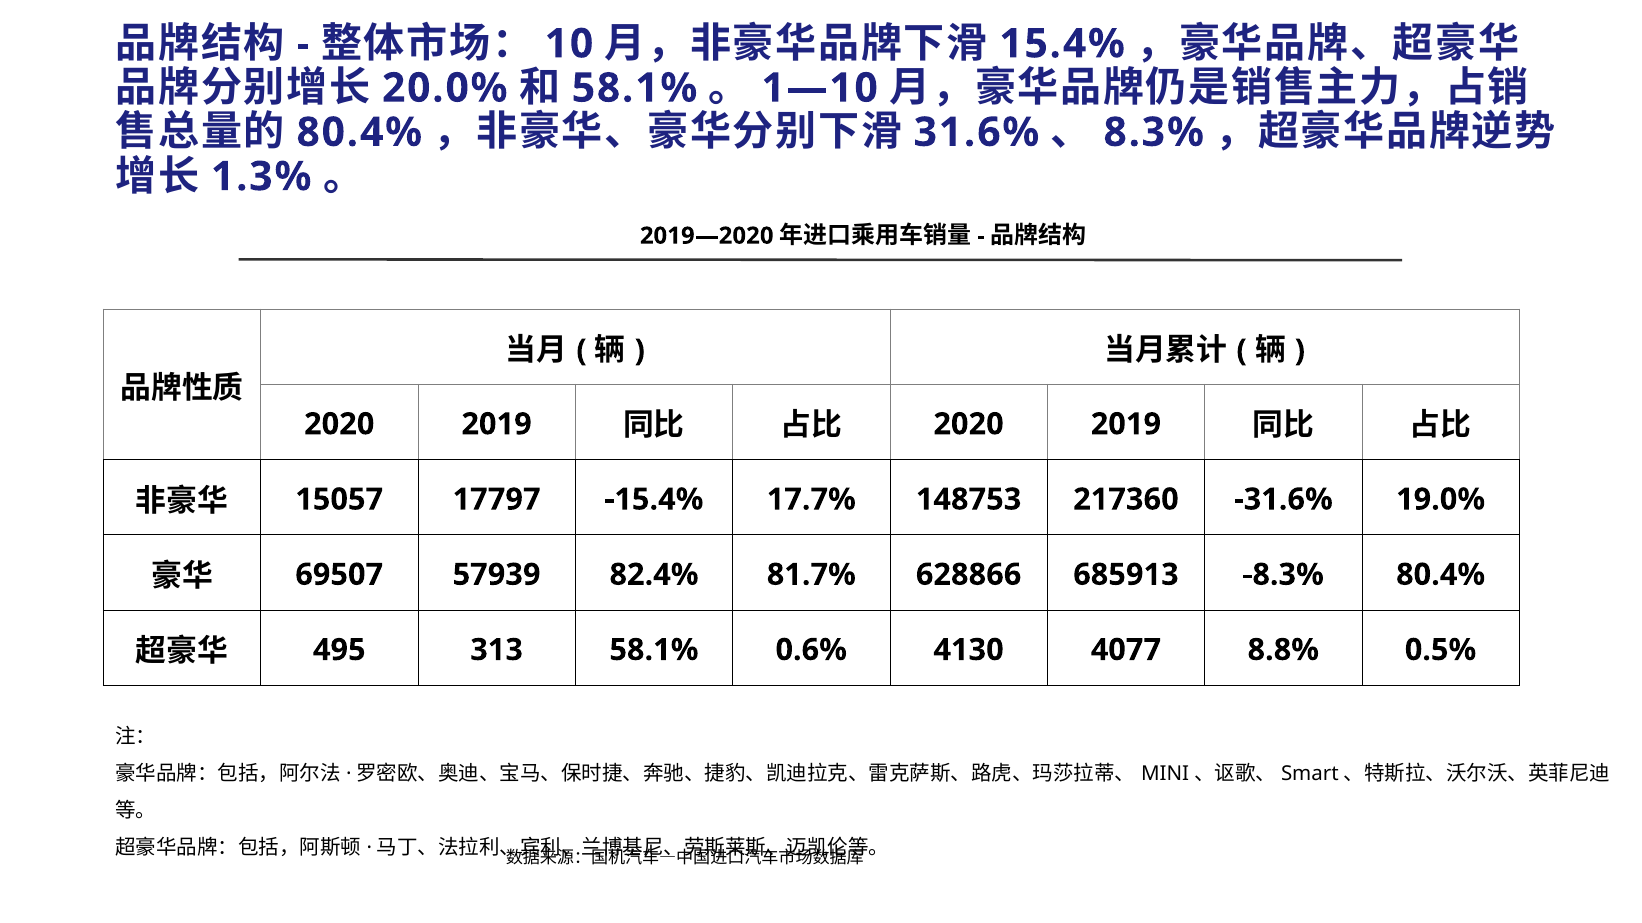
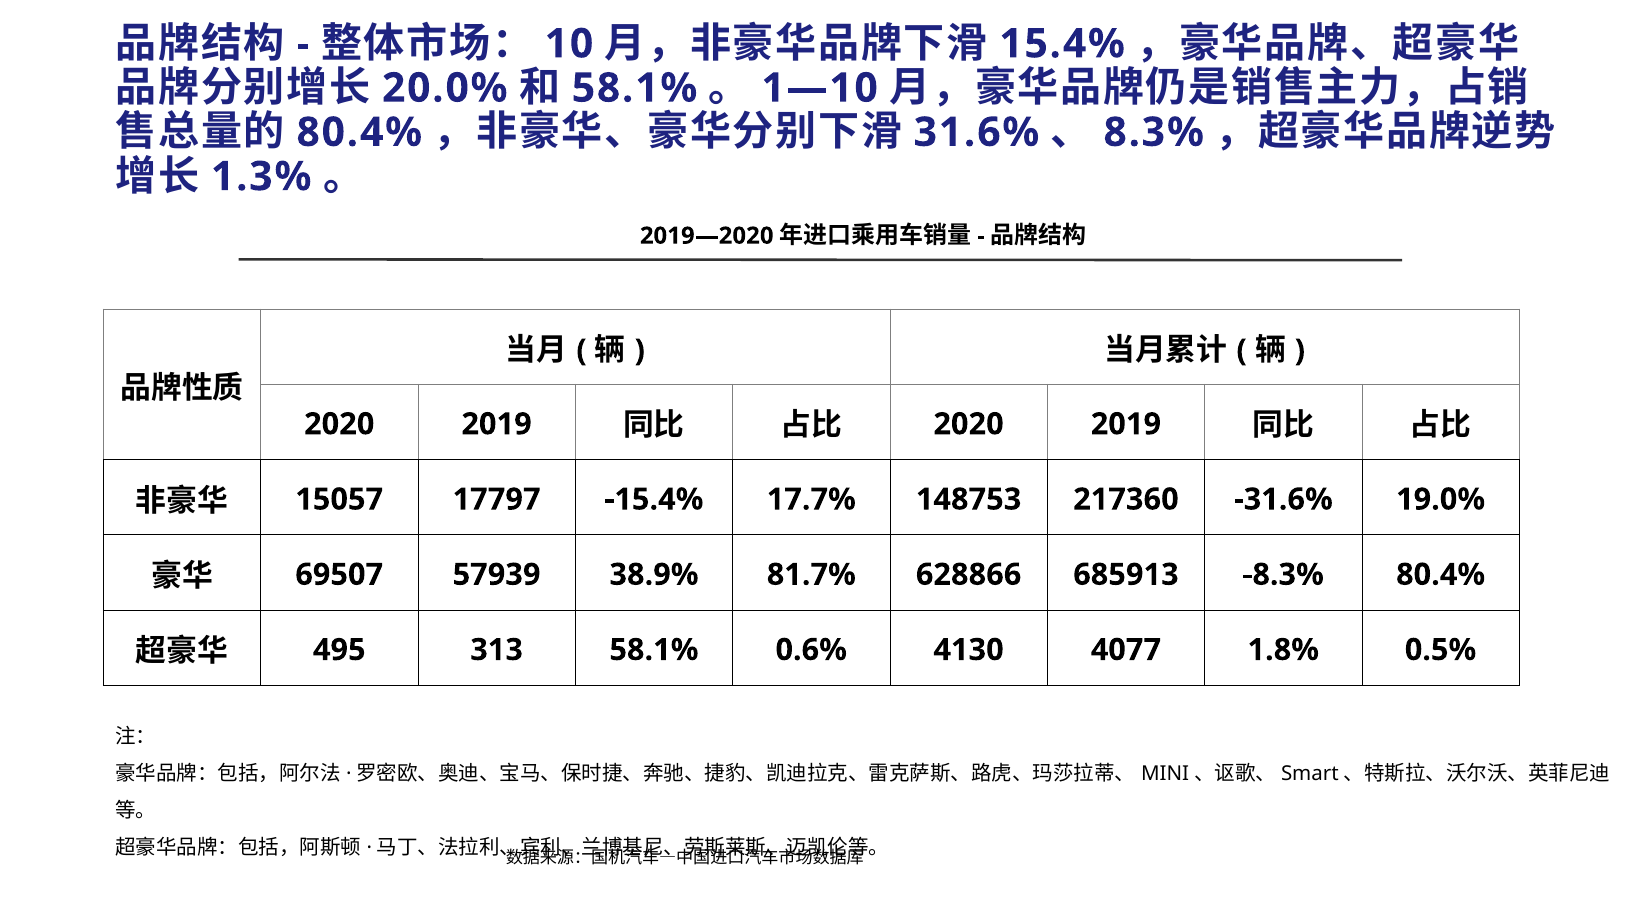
82.4%: 82.4% -> 38.9%
8.8%: 8.8% -> 1.8%
